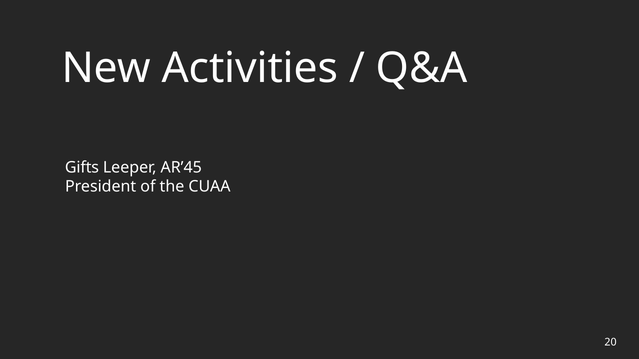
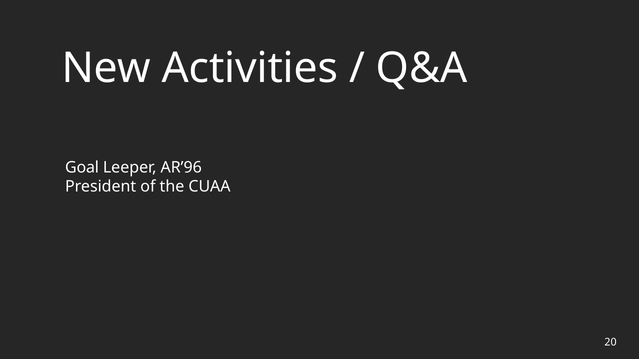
Gifts: Gifts -> Goal
AR’45: AR’45 -> AR’96
